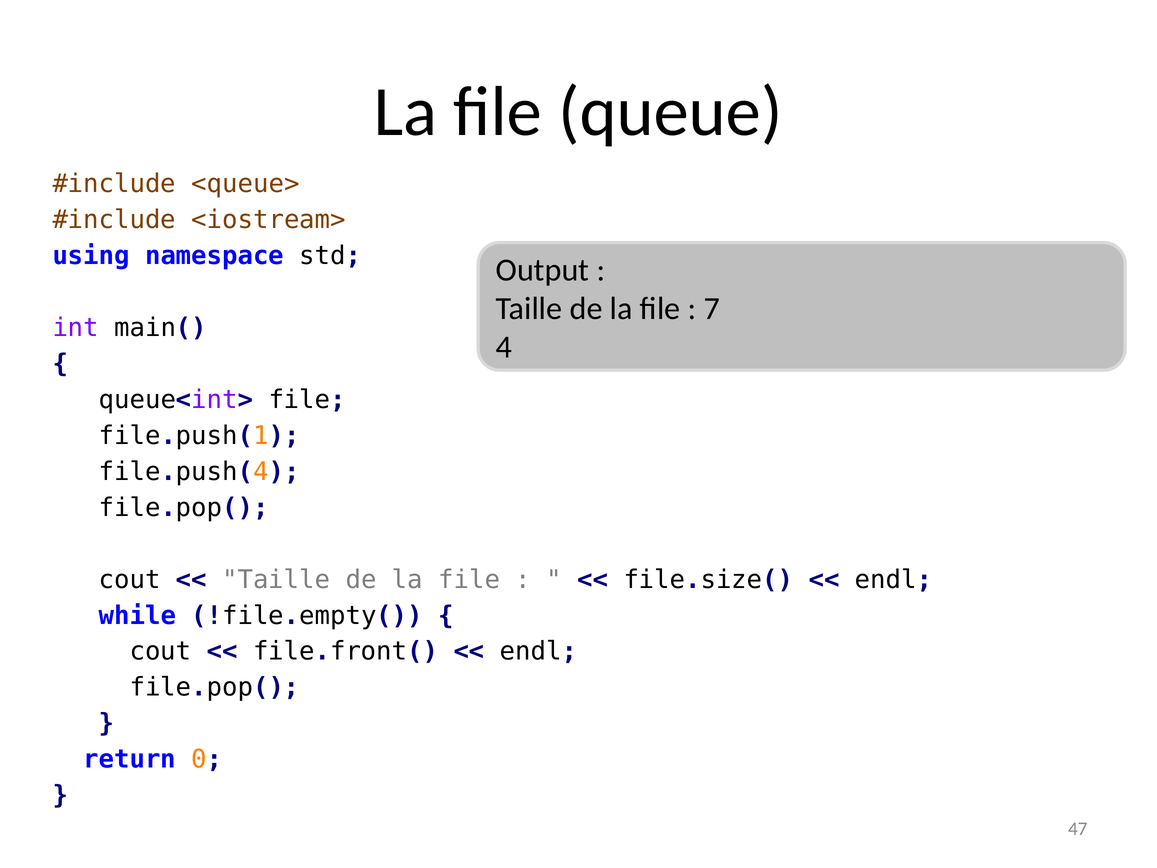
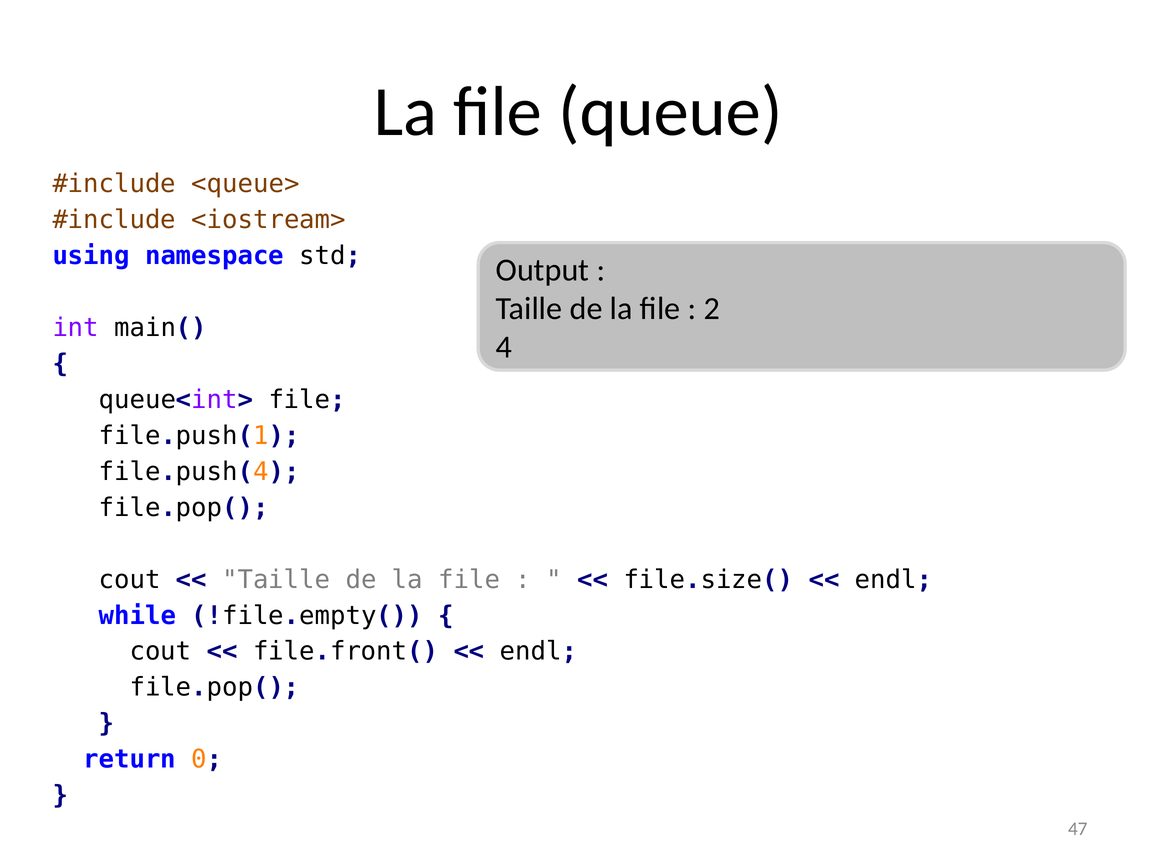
7: 7 -> 2
